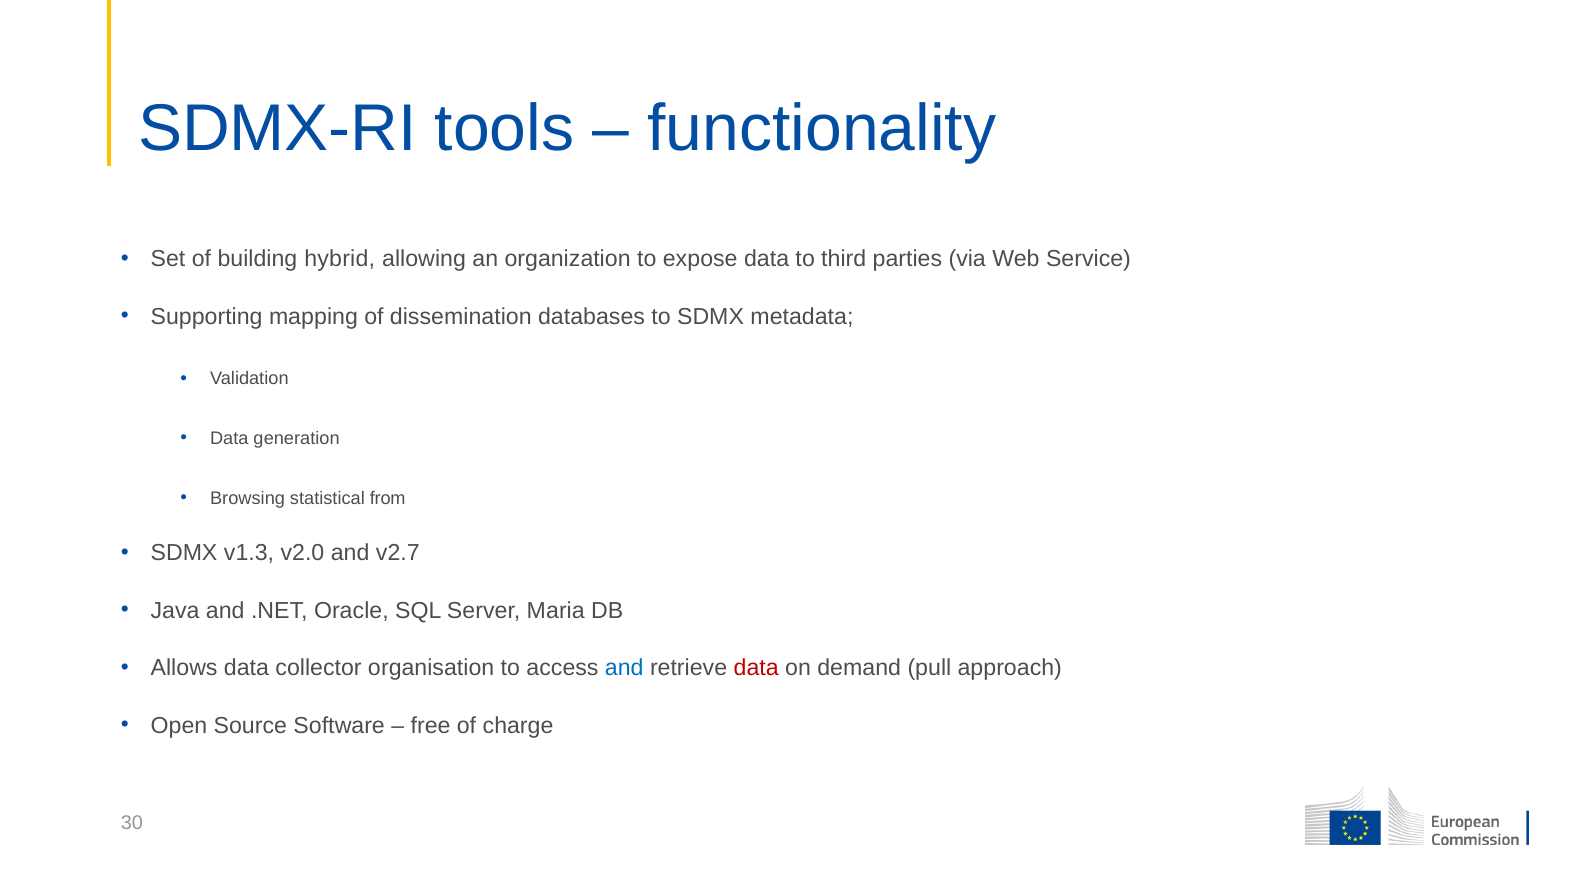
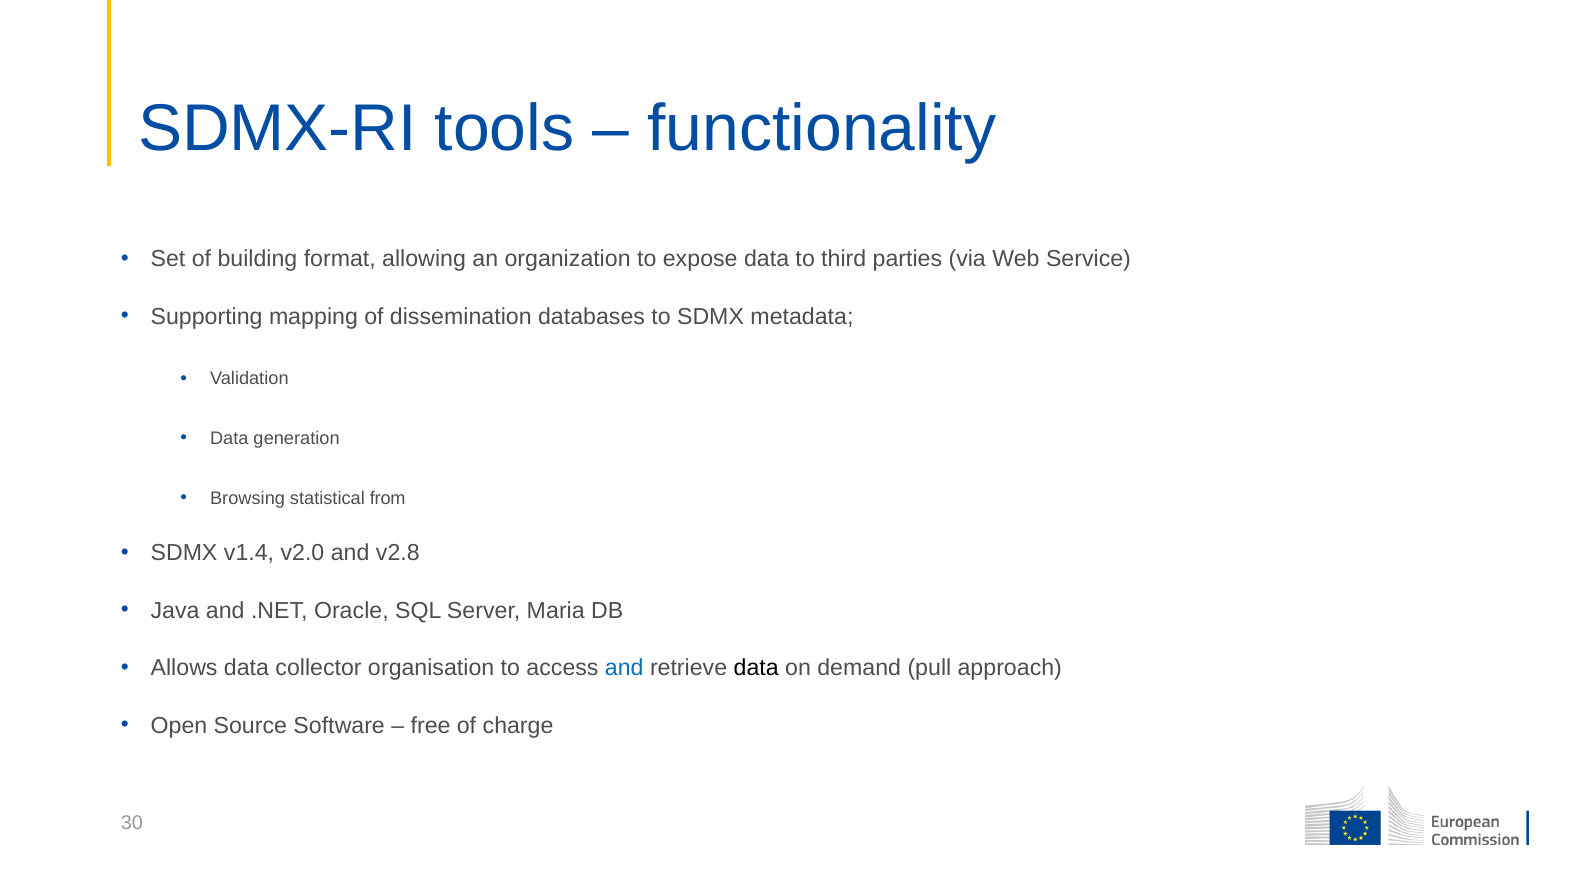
hybrid: hybrid -> format
v1.3: v1.3 -> v1.4
v2.7: v2.7 -> v2.8
data at (756, 668) colour: red -> black
